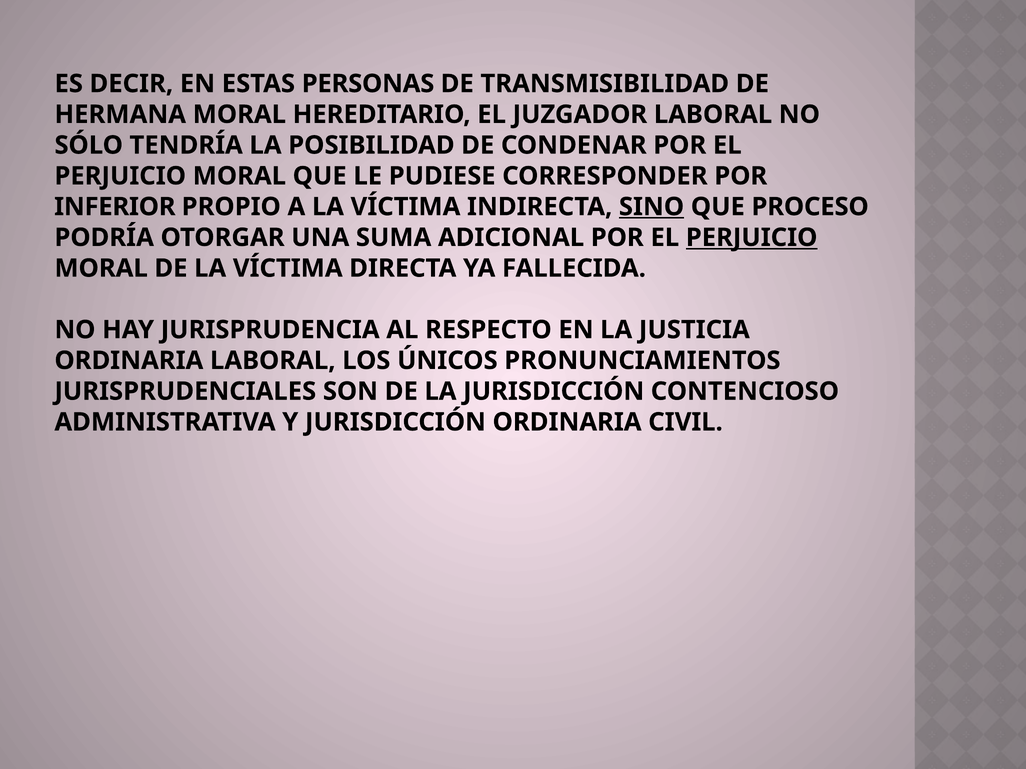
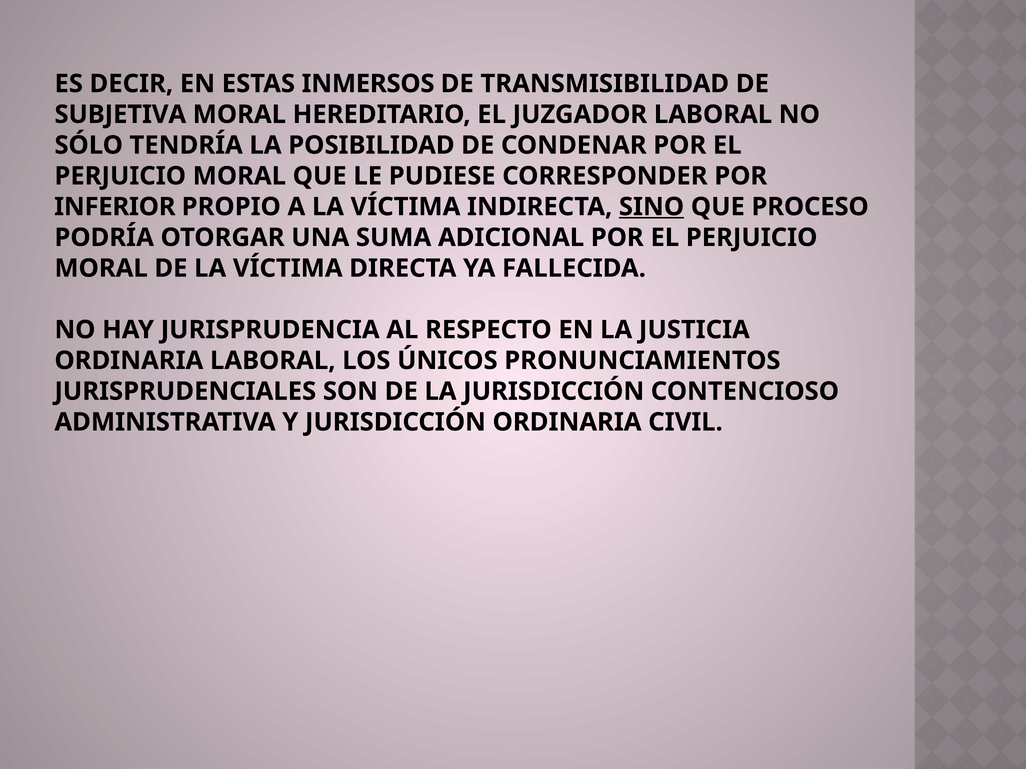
PERSONAS: PERSONAS -> INMERSOS
HERMANA: HERMANA -> SUBJETIVA
PERJUICIO at (752, 238) underline: present -> none
